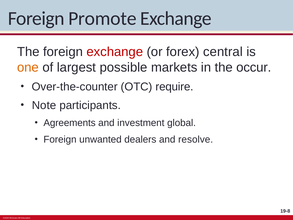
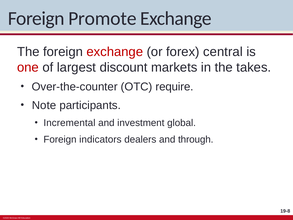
one colour: orange -> red
possible: possible -> discount
occur: occur -> takes
Agreements: Agreements -> Incremental
unwanted: unwanted -> indicators
resolve: resolve -> through
